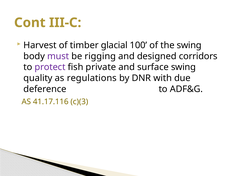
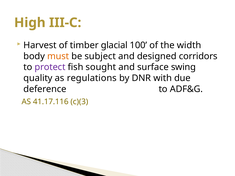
Cont: Cont -> High
the swing: swing -> width
must colour: purple -> orange
rigging: rigging -> subject
private: private -> sought
